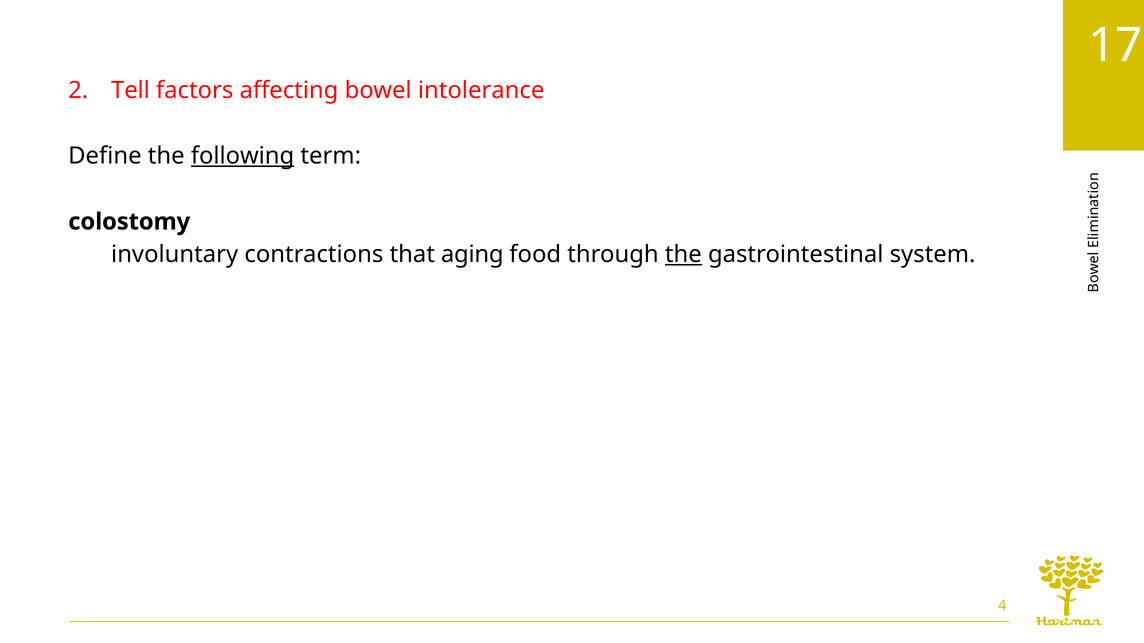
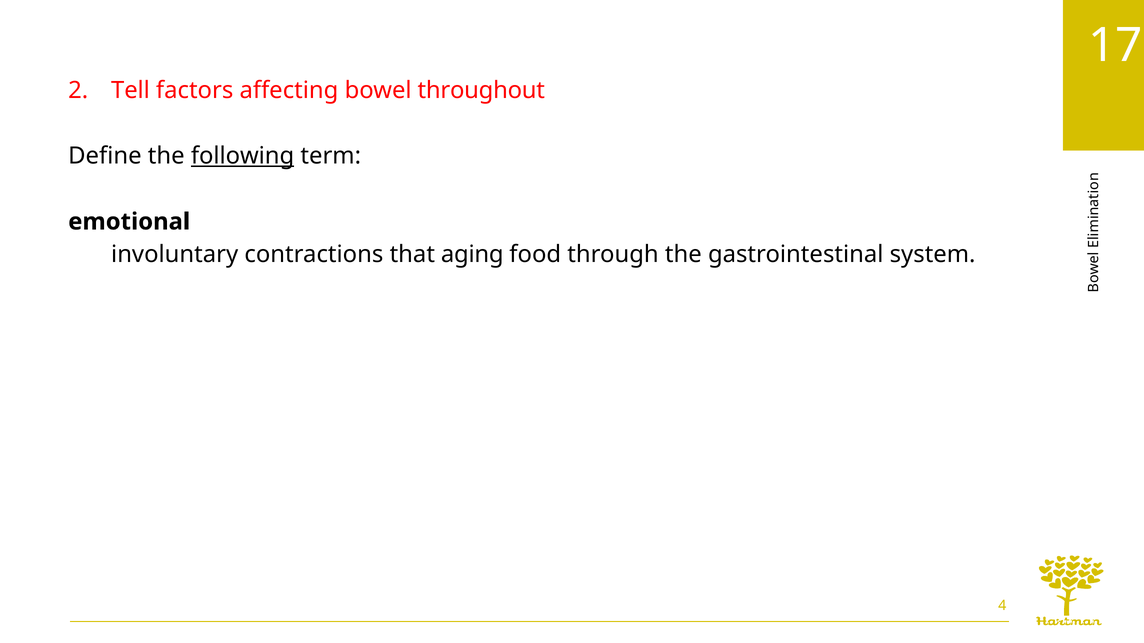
intolerance: intolerance -> throughout
colostomy: colostomy -> emotional
the at (683, 255) underline: present -> none
